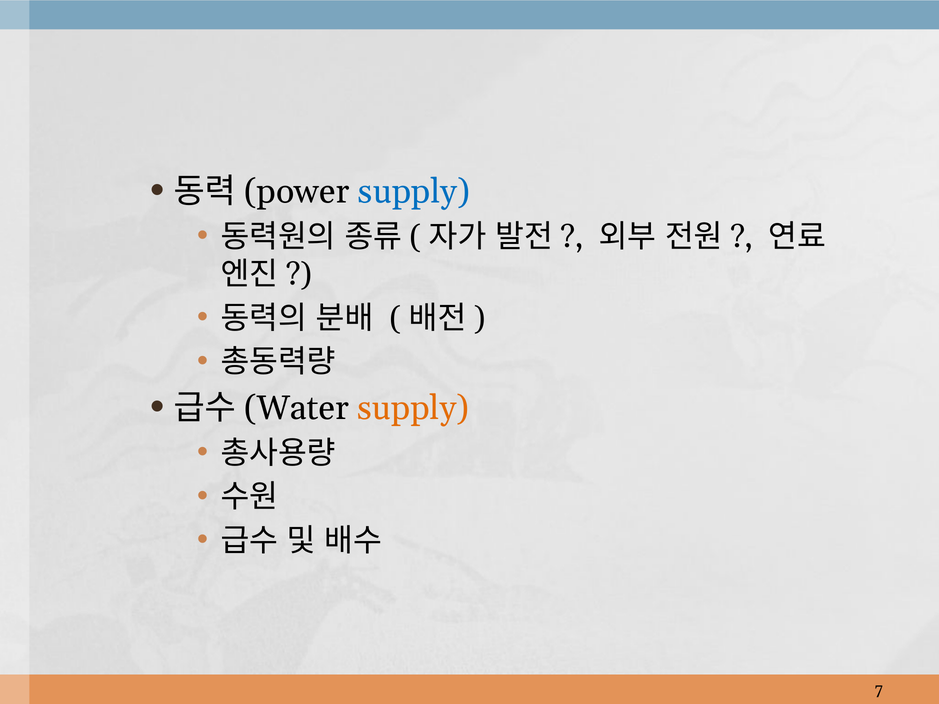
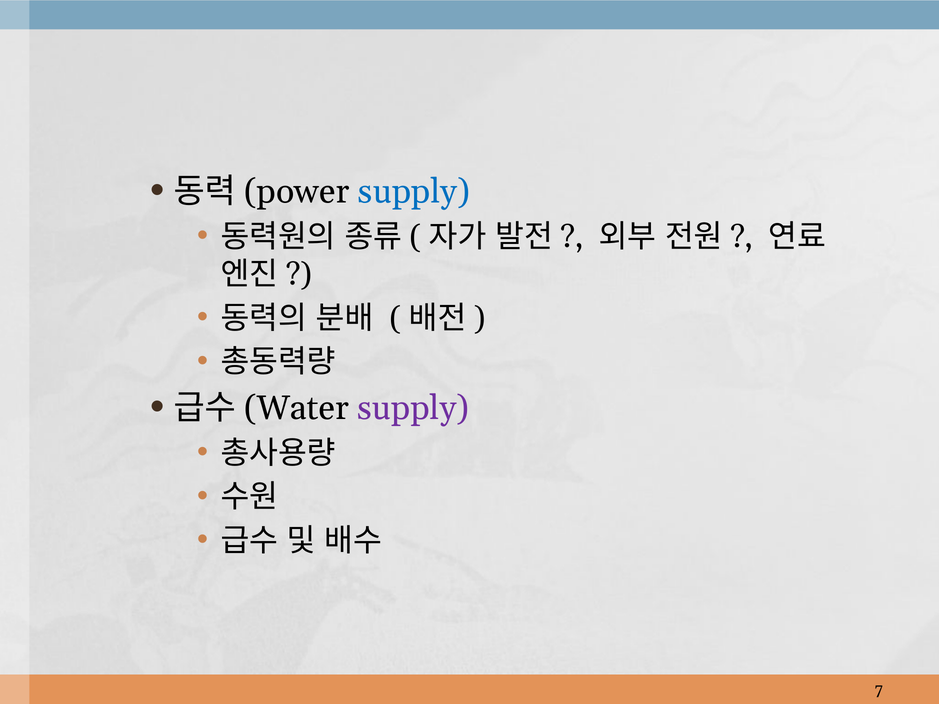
supply at (413, 408) colour: orange -> purple
